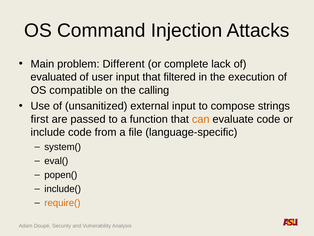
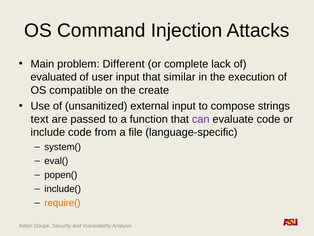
filtered: filtered -> similar
calling: calling -> create
first: first -> text
can colour: orange -> purple
